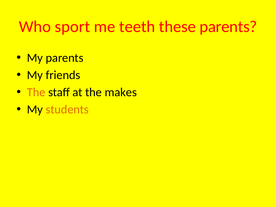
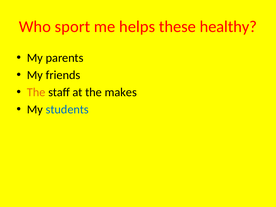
teeth: teeth -> helps
these parents: parents -> healthy
students colour: orange -> blue
